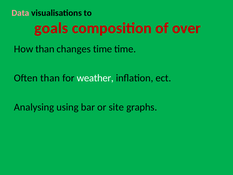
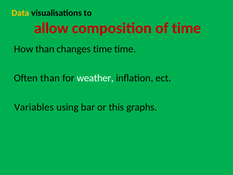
Data colour: pink -> yellow
goals: goals -> allow
of over: over -> time
Analysing: Analysing -> Variables
site: site -> this
